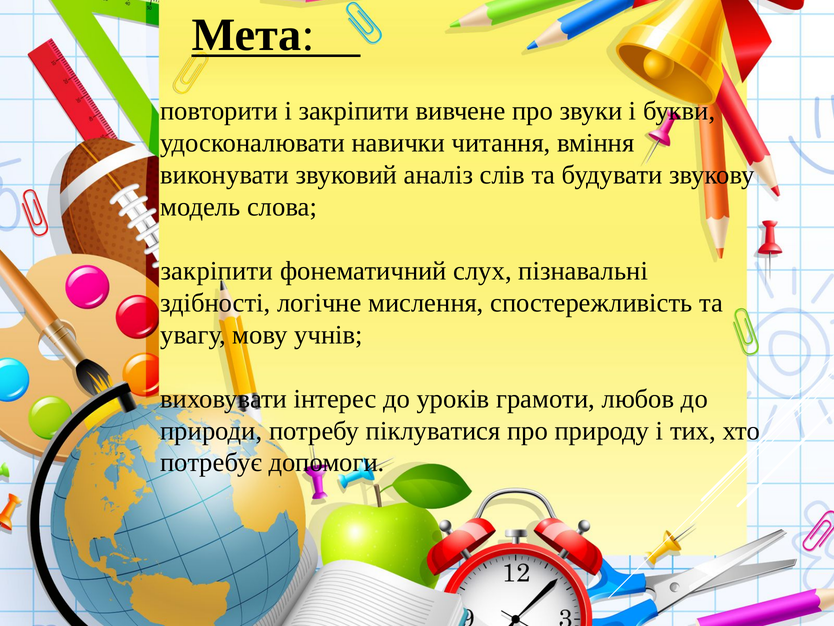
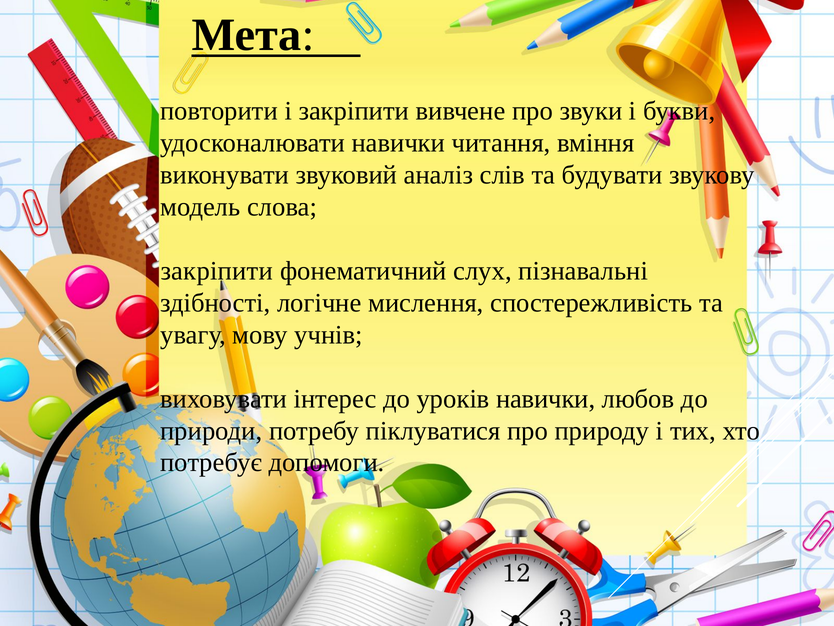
уроків грамоти: грамоти -> навички
